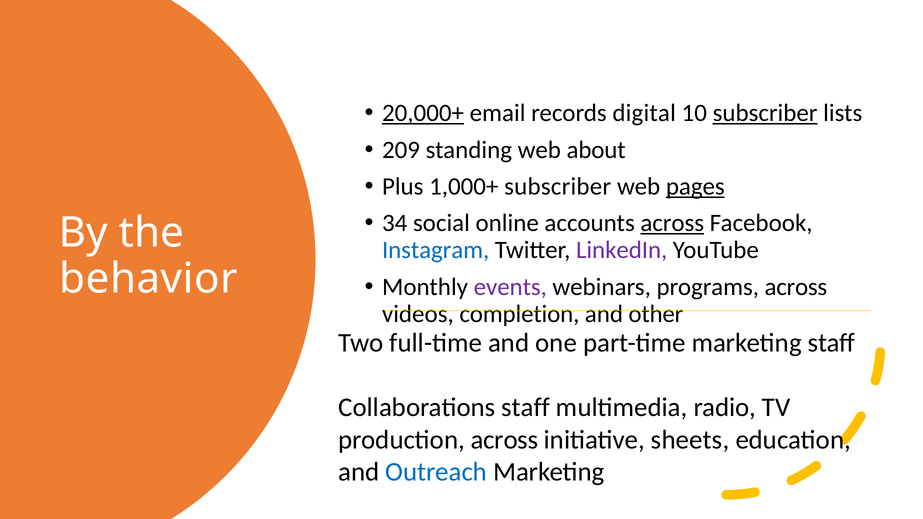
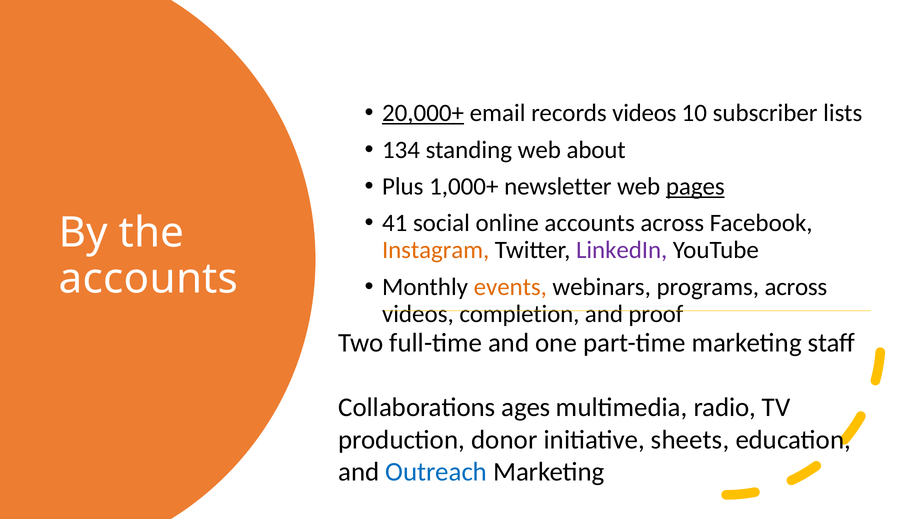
records digital: digital -> videos
subscriber at (765, 113) underline: present -> none
209: 209 -> 134
1,000+ subscriber: subscriber -> newsletter
34: 34 -> 41
across at (672, 223) underline: present -> none
Instagram colour: blue -> orange
behavior at (148, 279): behavior -> accounts
events colour: purple -> orange
other: other -> proof
Collaborations staff: staff -> ages
production across: across -> donor
